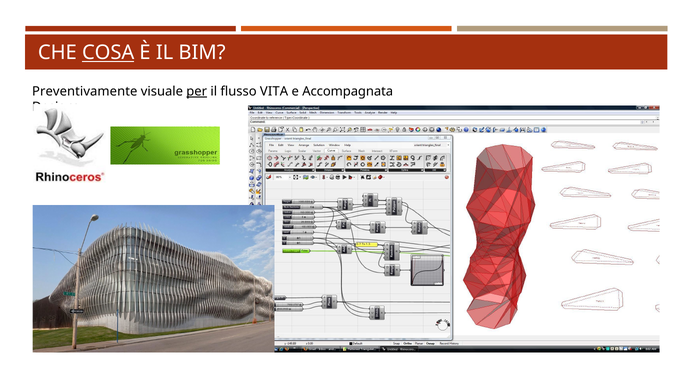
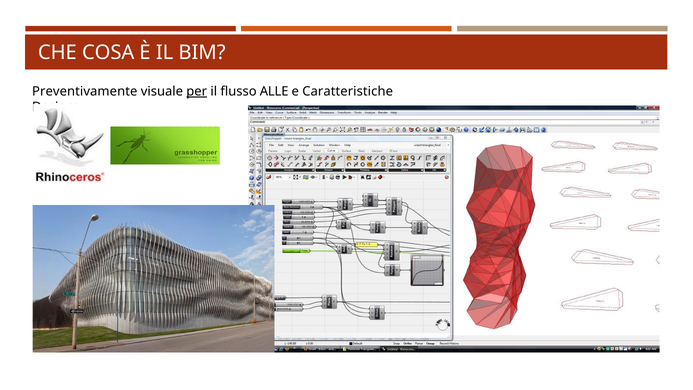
COSA underline: present -> none
VITA: VITA -> ALLE
Accompagnata: Accompagnata -> Caratteristiche
